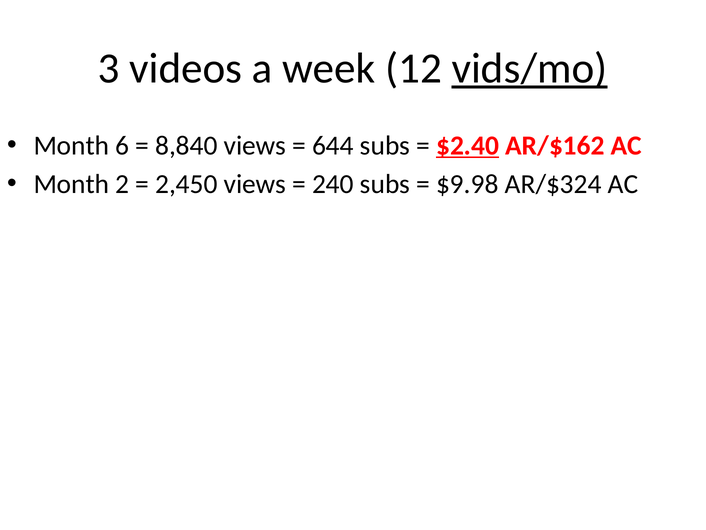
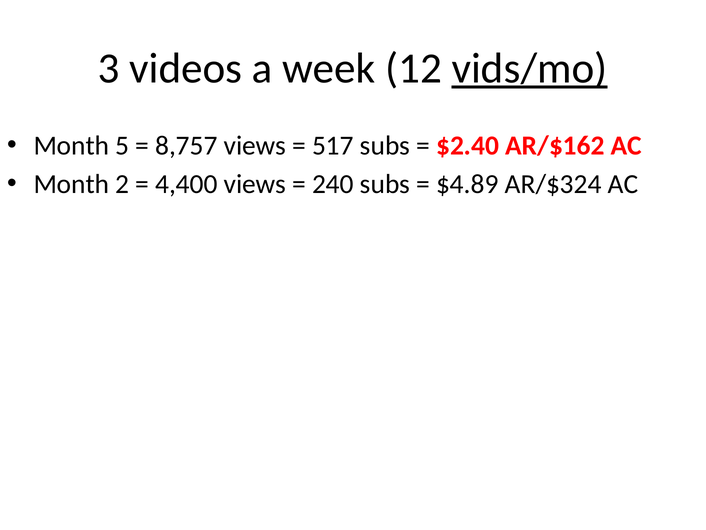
6: 6 -> 5
8,840: 8,840 -> 8,757
644: 644 -> 517
$2.40 underline: present -> none
2,450: 2,450 -> 4,400
$9.98: $9.98 -> $4.89
